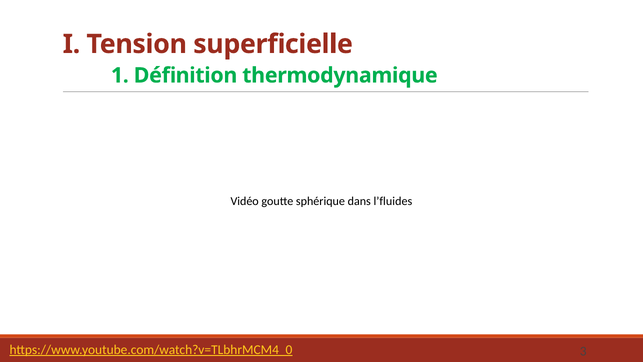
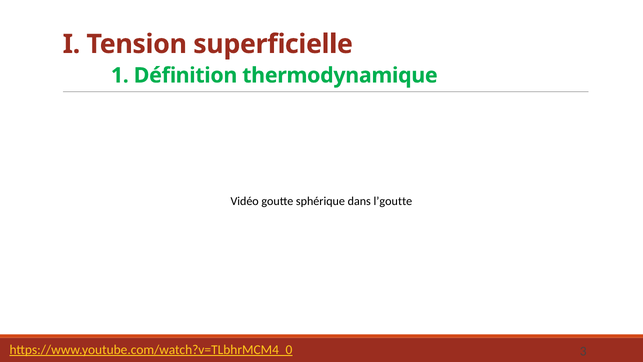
l’fluides: l’fluides -> l’goutte
